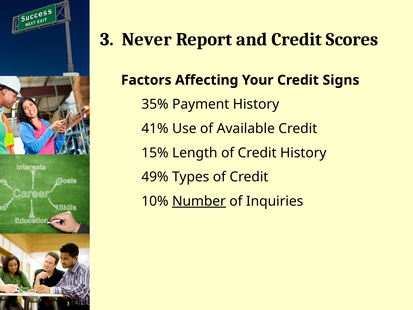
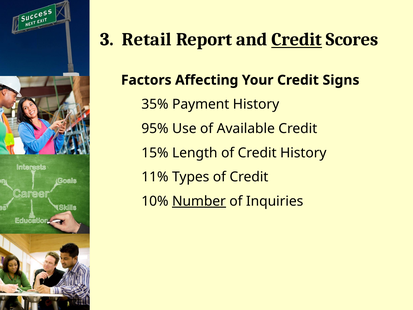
Never: Never -> Retail
Credit at (297, 39) underline: none -> present
41%: 41% -> 95%
49%: 49% -> 11%
